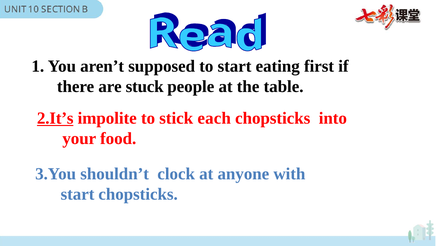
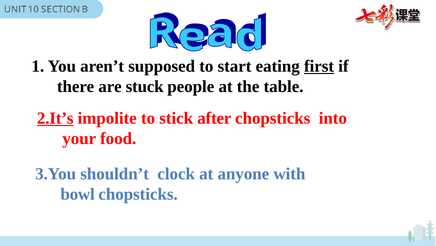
first underline: none -> present
each: each -> after
start at (78, 194): start -> bowl
